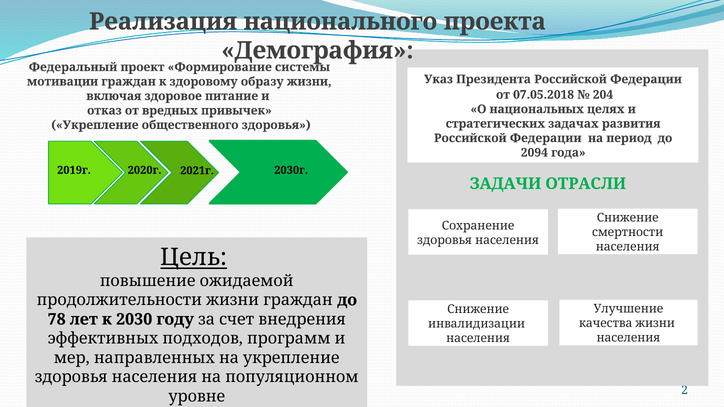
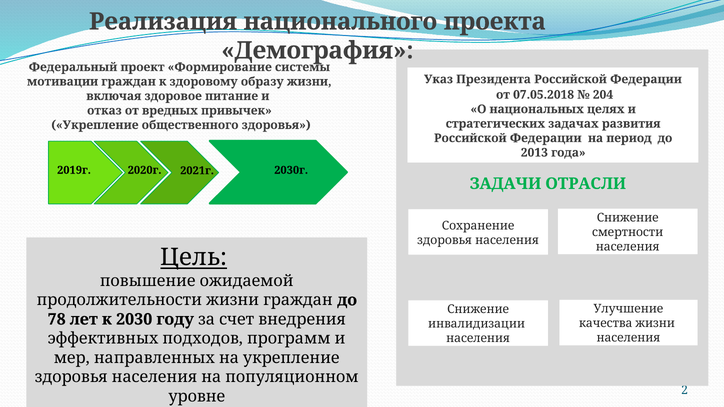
2094: 2094 -> 2013
